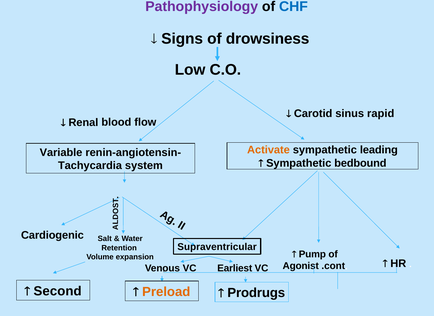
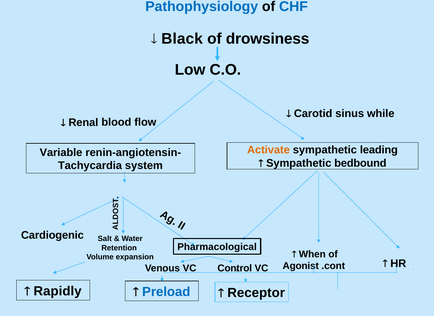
Pathophysiology colour: purple -> blue
Signs: Signs -> Black
rapid: rapid -> while
Supraventricular: Supraventricular -> Pharmacological
Pump: Pump -> When
Earliest: Earliest -> Control
Second: Second -> Rapidly
Preload colour: orange -> blue
Prodrugs: Prodrugs -> Receptor
